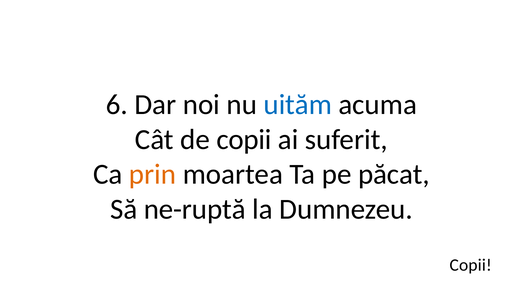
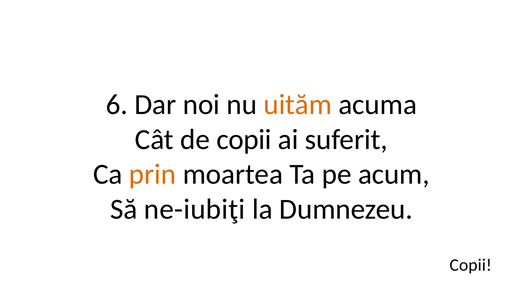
uităm colour: blue -> orange
păcat: păcat -> acum
ne-ruptă: ne-ruptă -> ne-iubiţi
